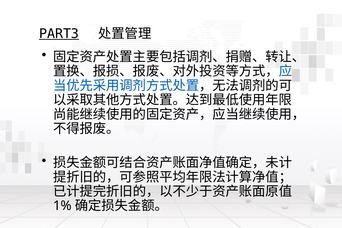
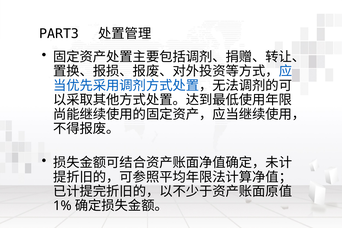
PART3 underline: present -> none
